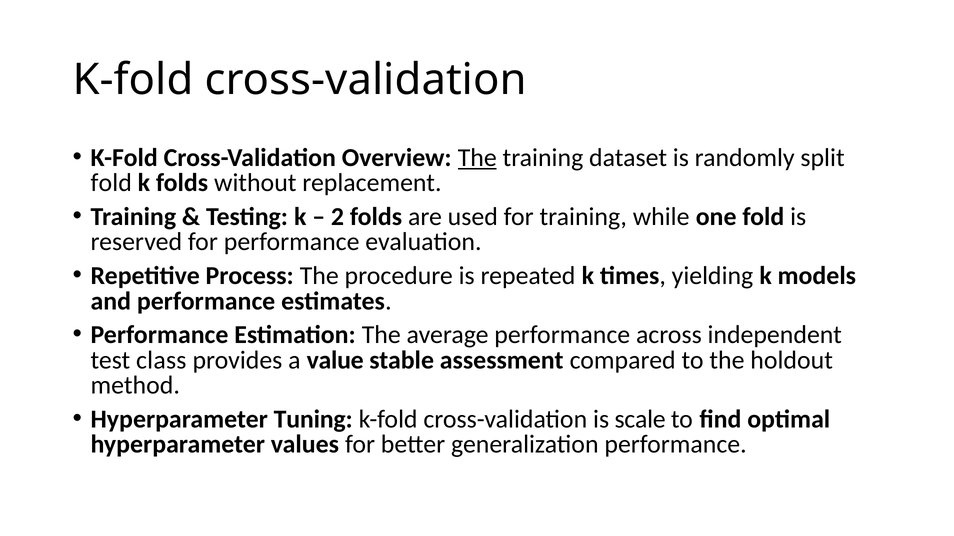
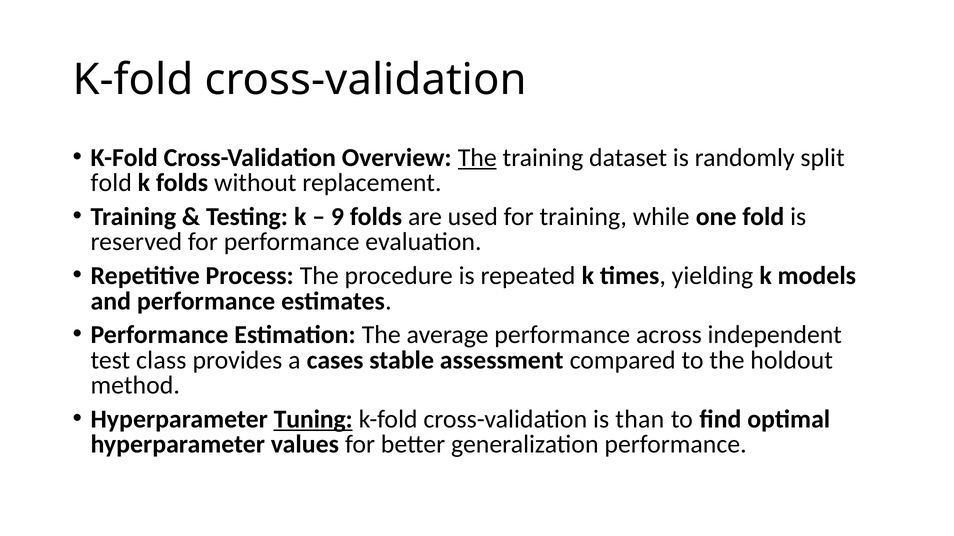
2: 2 -> 9
value: value -> cases
Tuning underline: none -> present
scale: scale -> than
